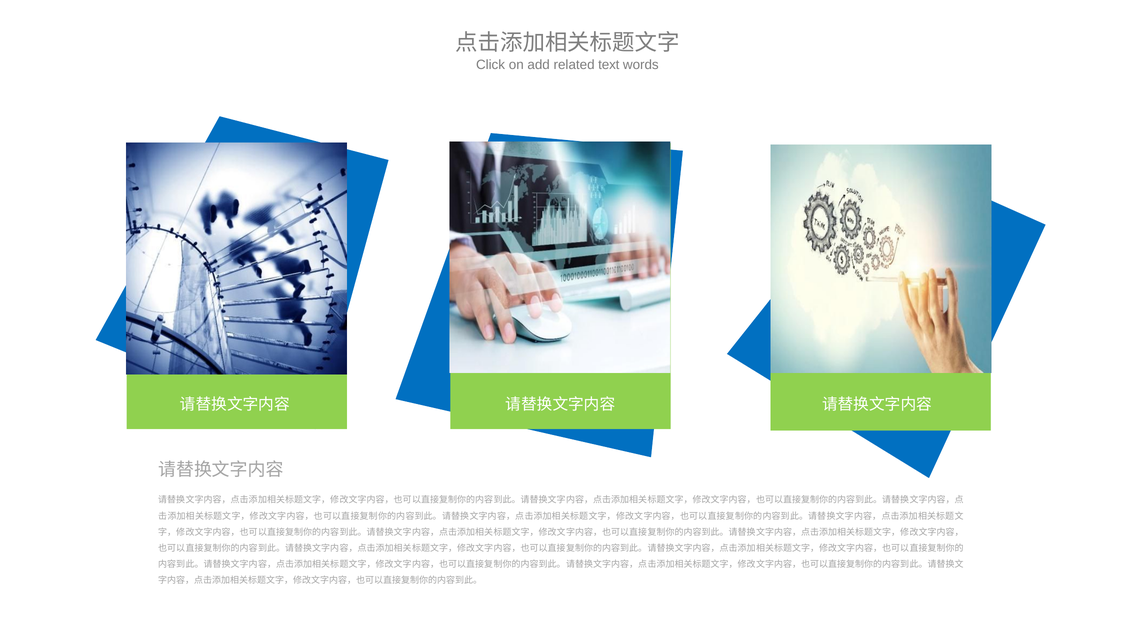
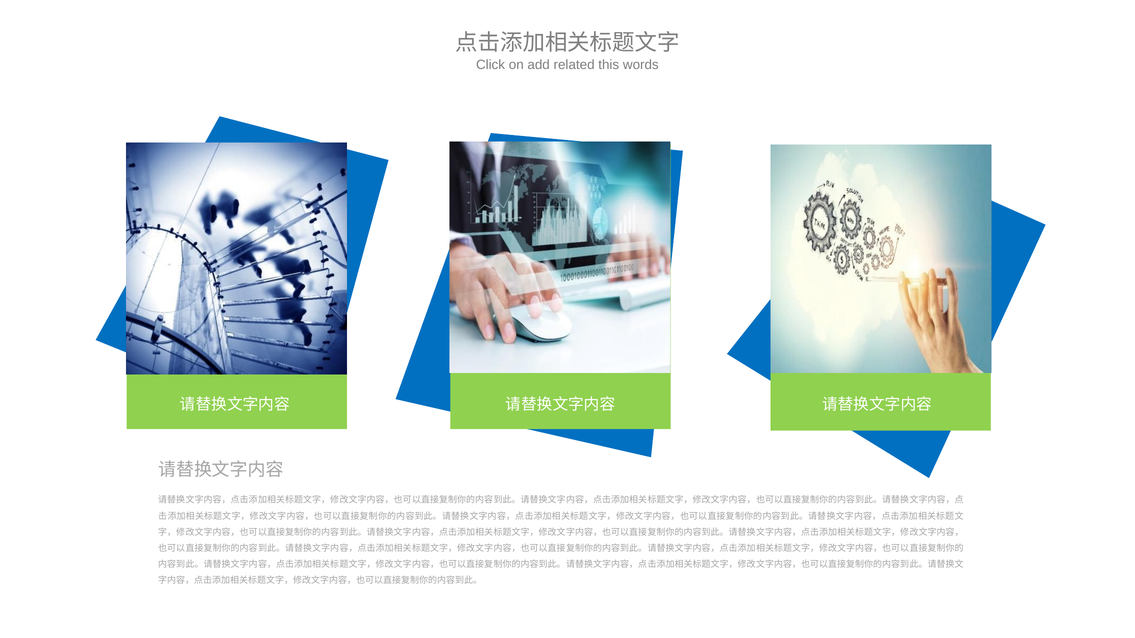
text: text -> this
